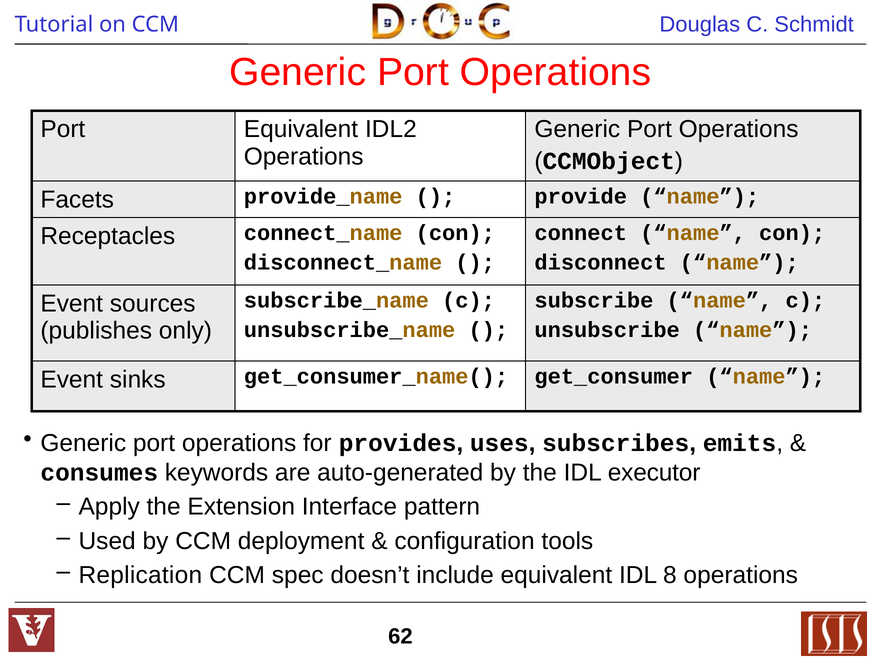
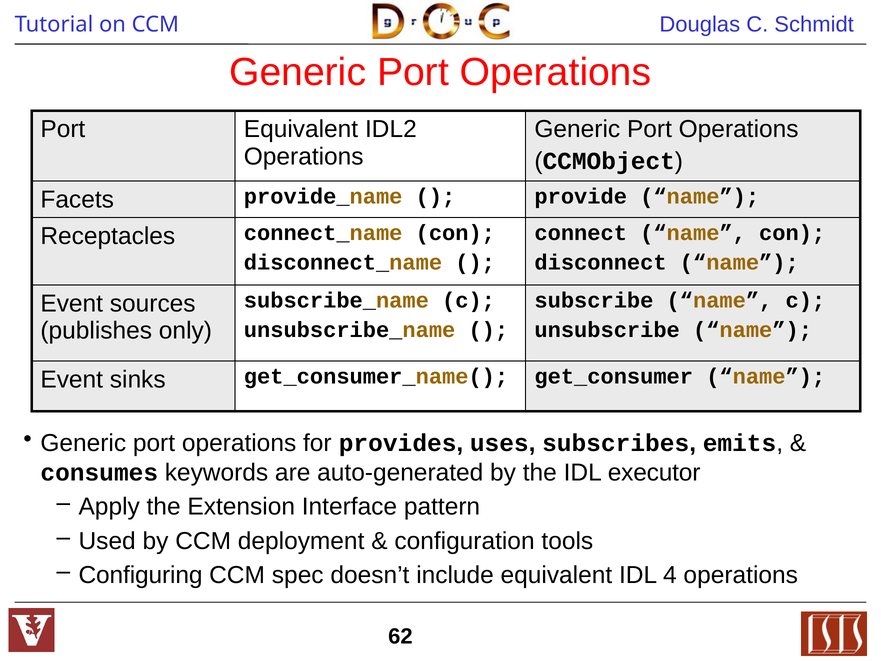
Replication: Replication -> Configuring
8: 8 -> 4
